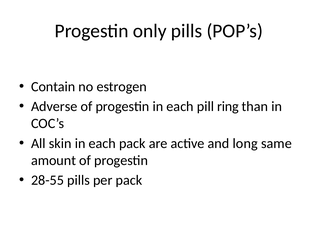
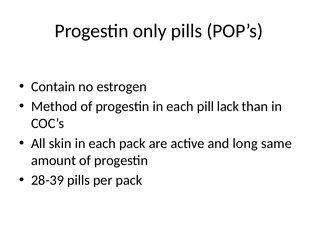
Adverse: Adverse -> Method
ring: ring -> lack
28-55: 28-55 -> 28-39
